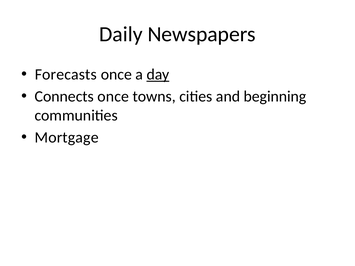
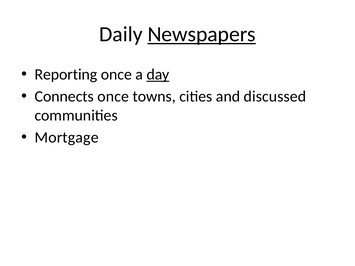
Newspapers underline: none -> present
Forecasts: Forecasts -> Reporting
beginning: beginning -> discussed
